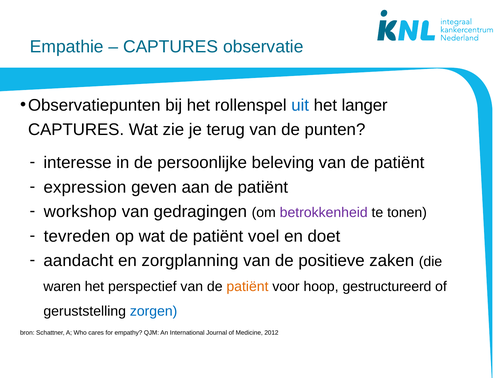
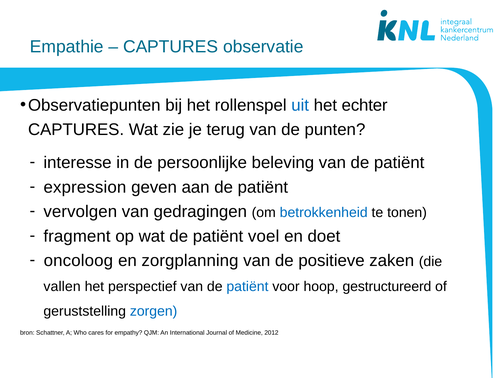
langer: langer -> echter
workshop: workshop -> vervolgen
betrokkenheid colour: purple -> blue
tevreden: tevreden -> fragment
aandacht: aandacht -> oncoloog
waren: waren -> vallen
patiënt at (247, 287) colour: orange -> blue
